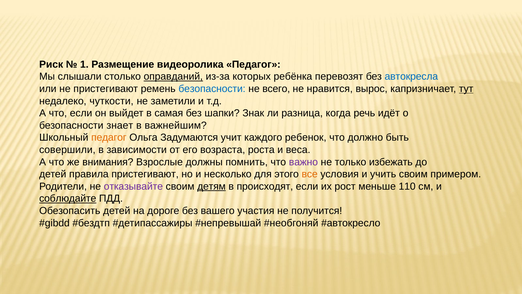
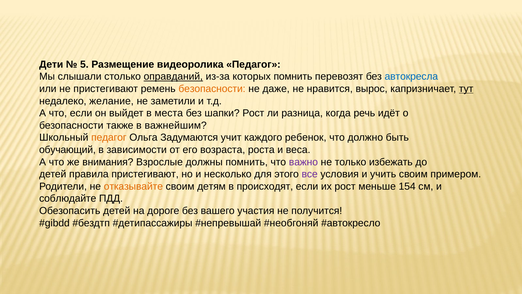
Риск: Риск -> Дети
1: 1 -> 5
которых ребёнка: ребёнка -> помнить
безопасности at (212, 89) colour: blue -> orange
всего: всего -> даже
чуткости: чуткости -> желание
самая: самая -> места
шапки Знак: Знак -> Рост
знает: знает -> также
совершили: совершили -> обучающий
все colour: orange -> purple
отказывайте colour: purple -> orange
детям underline: present -> none
110: 110 -> 154
соблюдайте underline: present -> none
